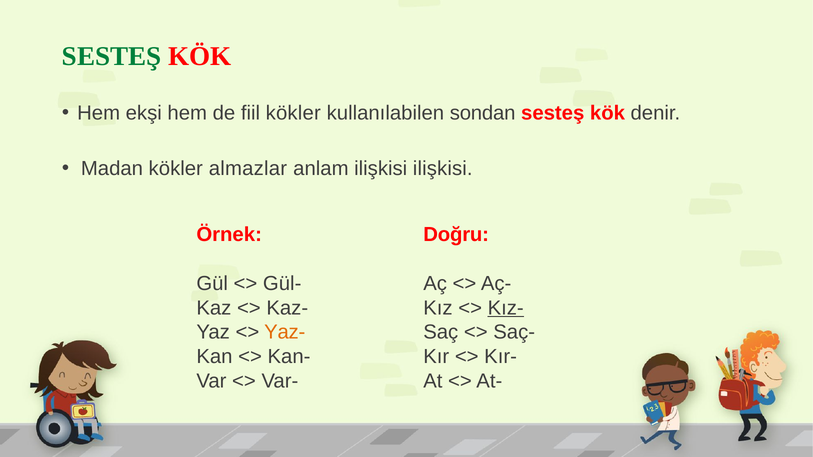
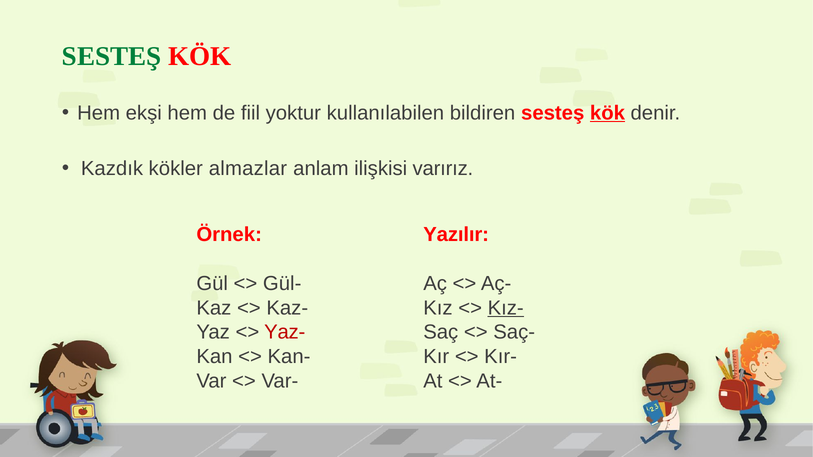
fiil kökler: kökler -> yoktur
sondan: sondan -> bildiren
kök at (607, 113) underline: none -> present
Madan: Madan -> Kazdık
ilişkisi ilişkisi: ilişkisi -> varırız
Doğru: Doğru -> Yazılır
Yaz- colour: orange -> red
